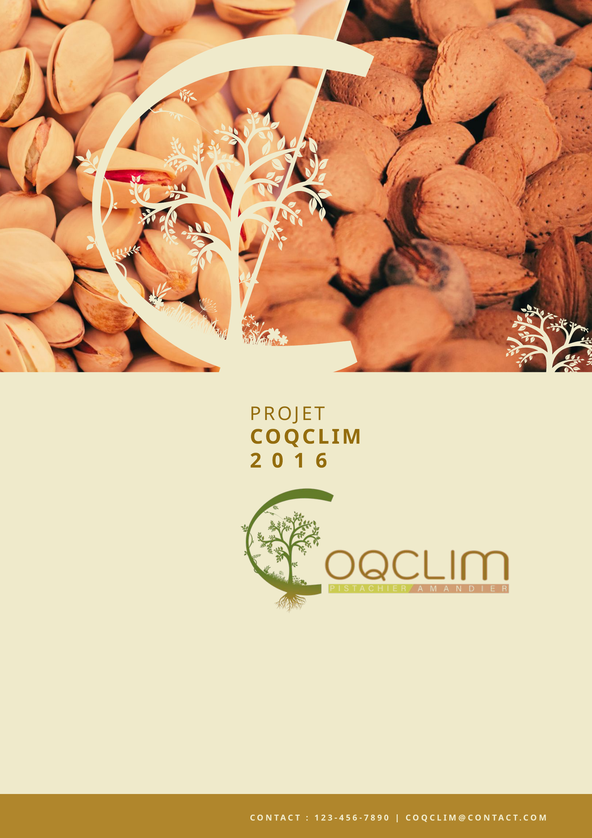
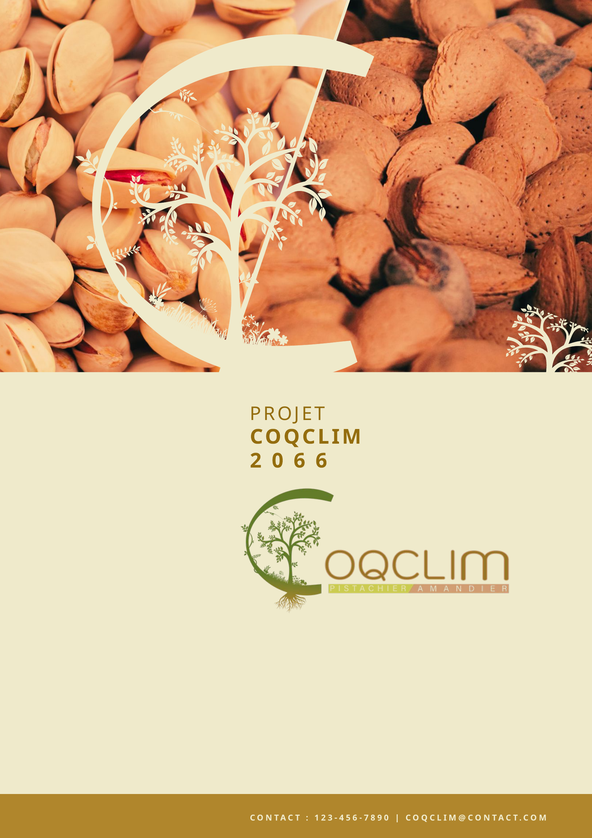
0 1: 1 -> 6
